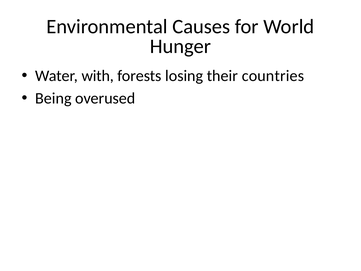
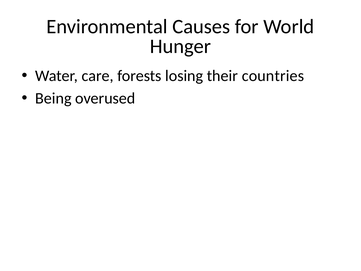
with: with -> care
